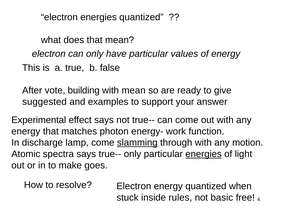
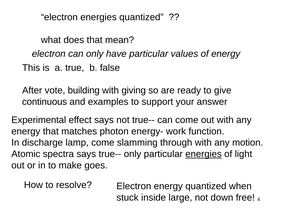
with mean: mean -> giving
suggested: suggested -> continuous
slamming underline: present -> none
rules: rules -> large
basic: basic -> down
